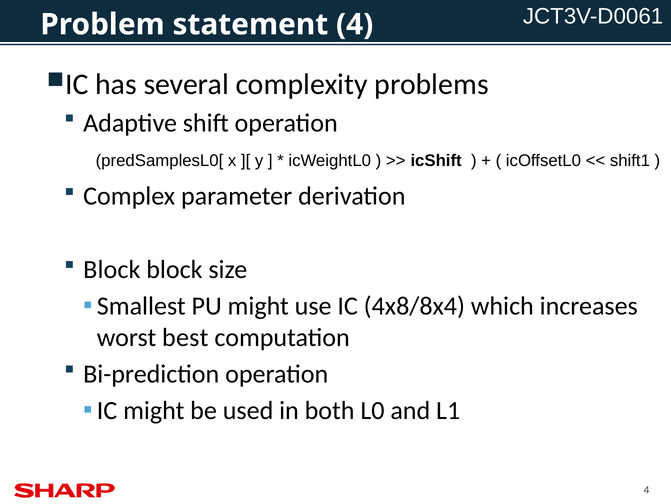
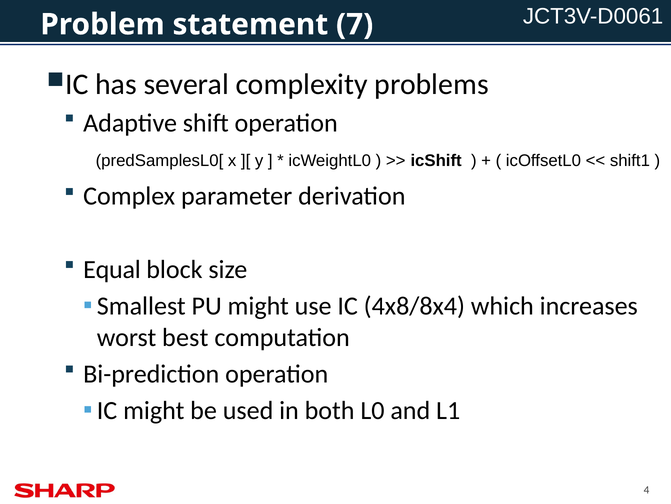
statement 4: 4 -> 7
Block at (112, 269): Block -> Equal
